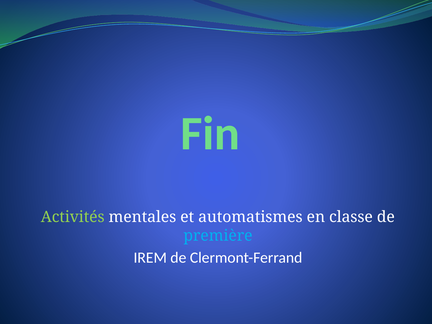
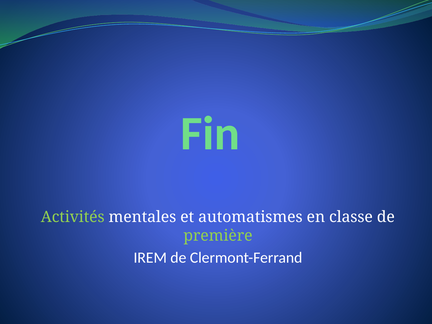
première colour: light blue -> light green
